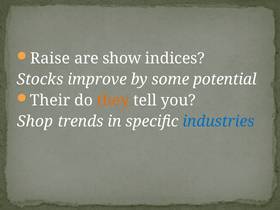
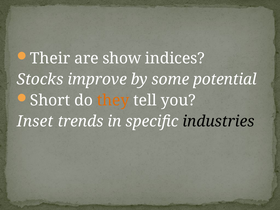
Raise: Raise -> Their
Their: Their -> Short
Shop: Shop -> Inset
industries colour: blue -> black
